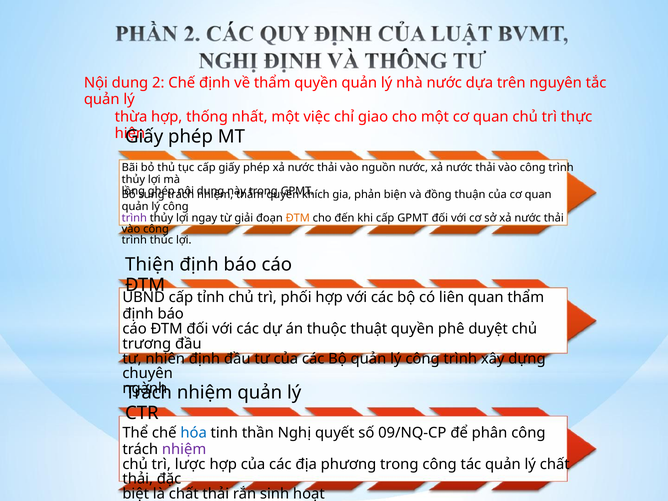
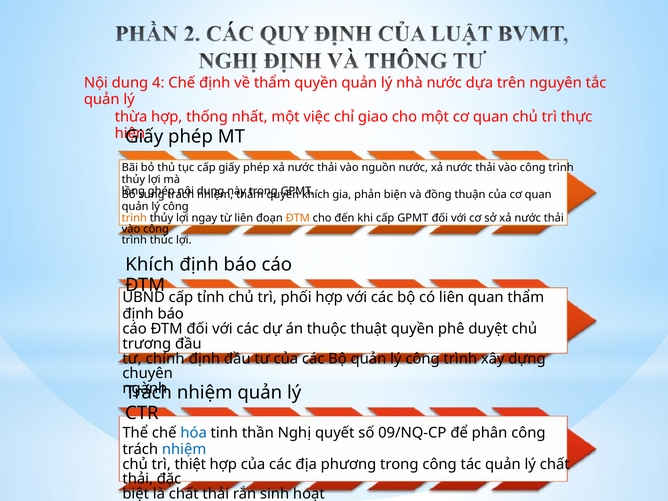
2: 2 -> 4
trình at (134, 218) colour: purple -> orange
từ giải: giải -> liên
Thiện at (150, 265): Thiện -> Khích
nhiên: nhiên -> chính
nhiệm at (184, 450) colour: purple -> blue
lược: lược -> thiệt
